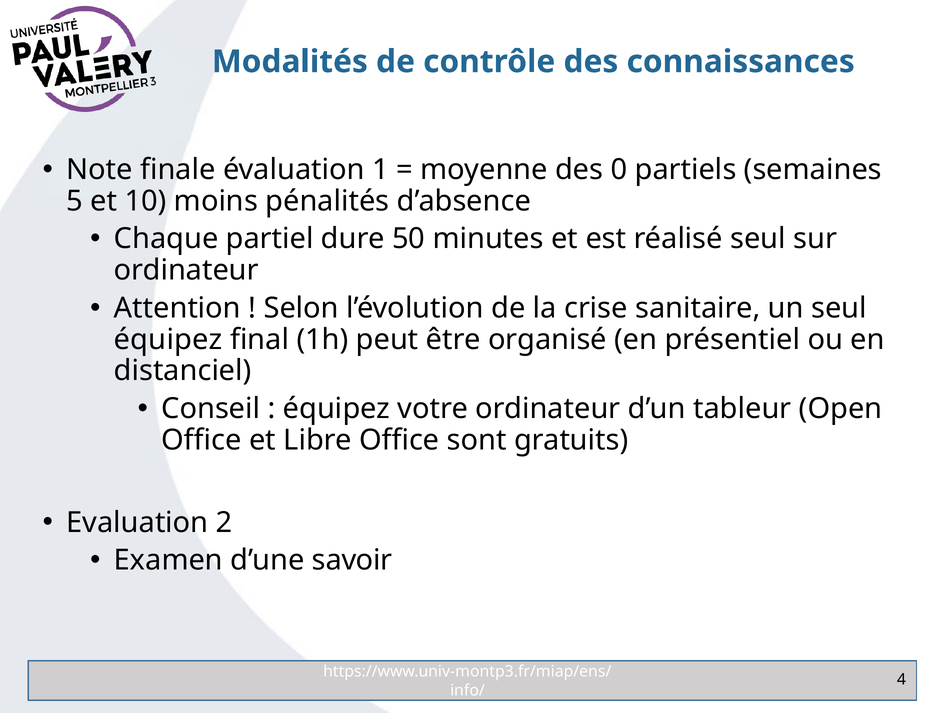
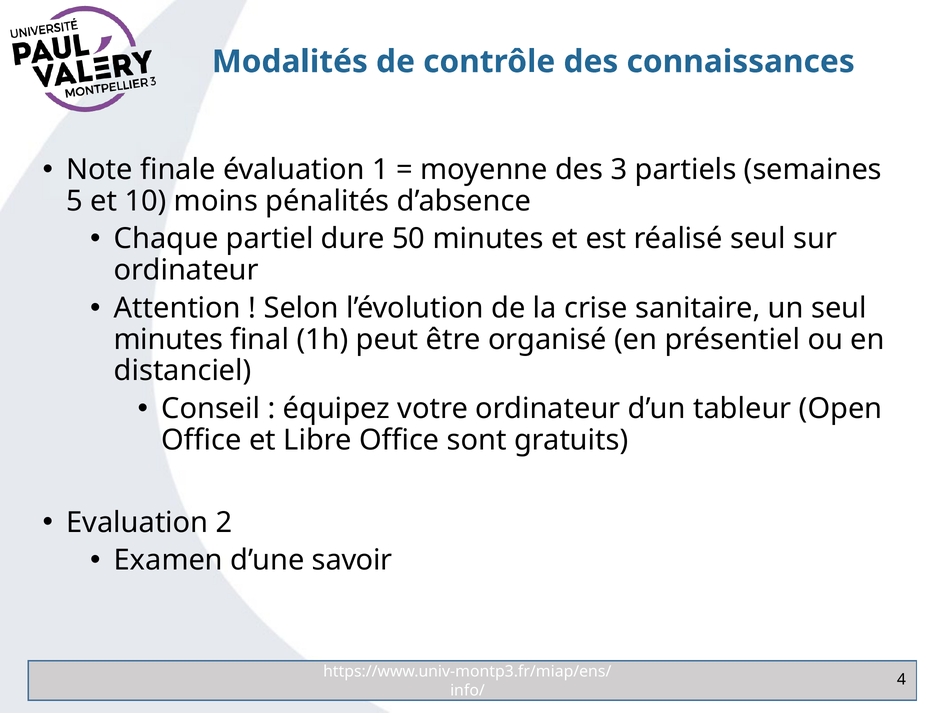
0: 0 -> 3
équipez at (168, 339): équipez -> minutes
